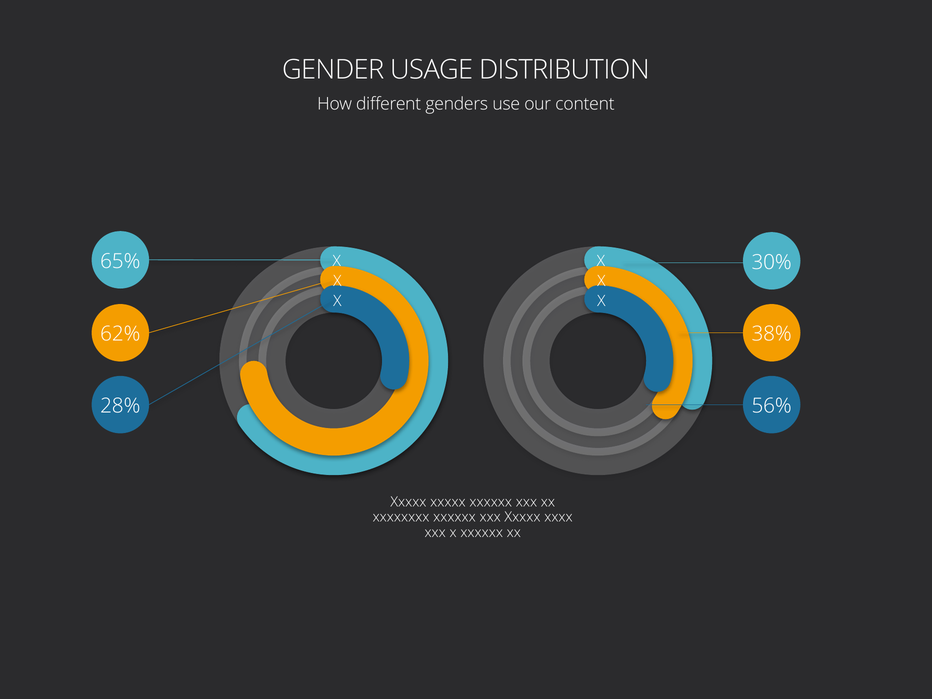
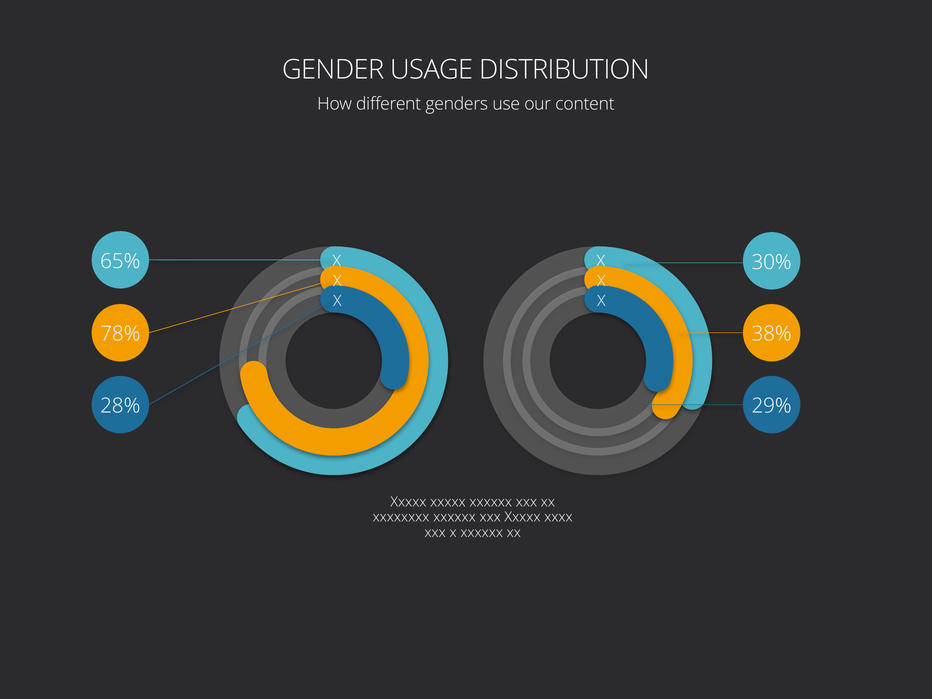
62%: 62% -> 78%
56%: 56% -> 29%
